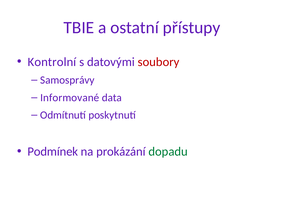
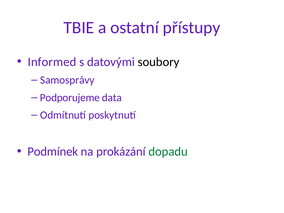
Kontrolní: Kontrolní -> Informed
soubory colour: red -> black
Informované: Informované -> Podporujeme
